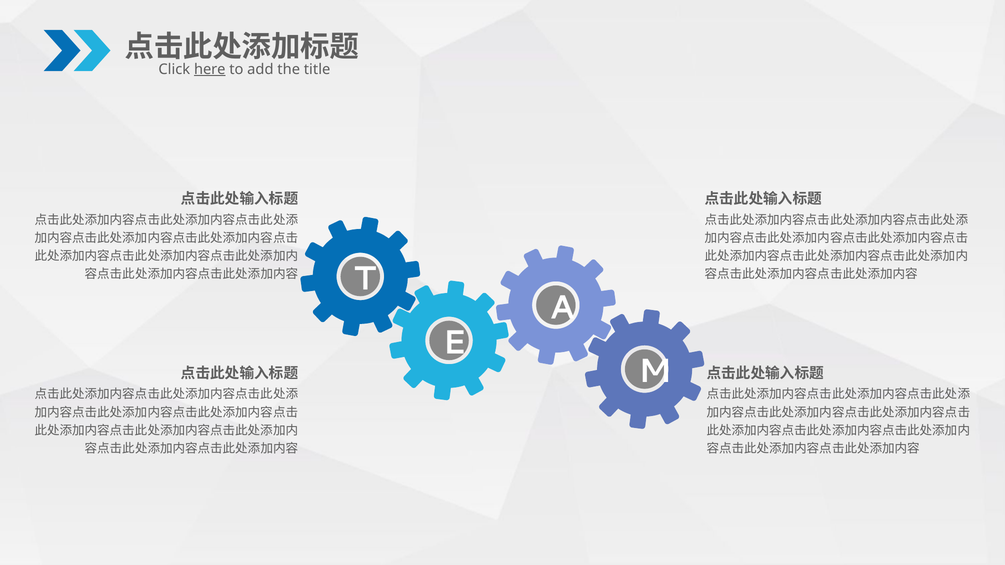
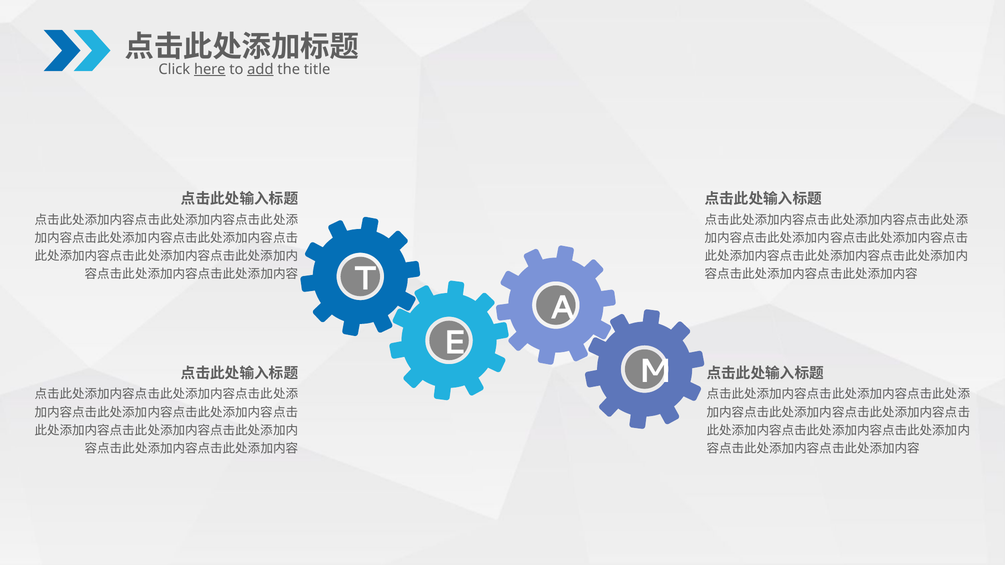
add underline: none -> present
